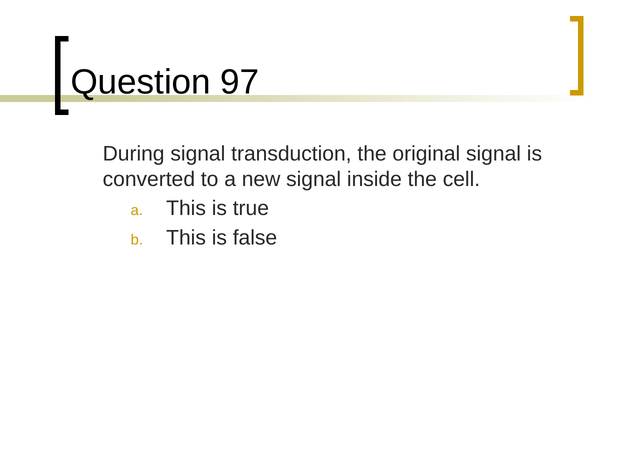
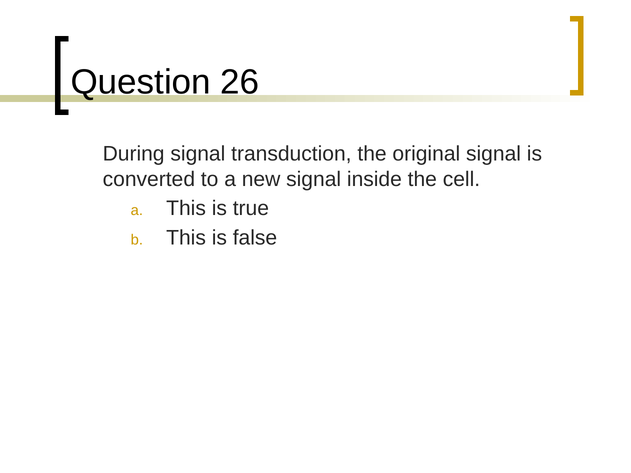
97: 97 -> 26
